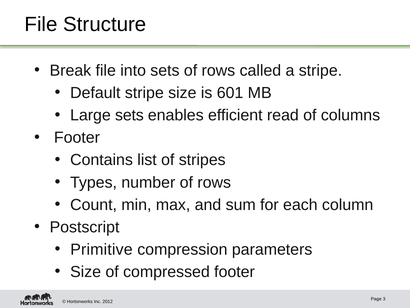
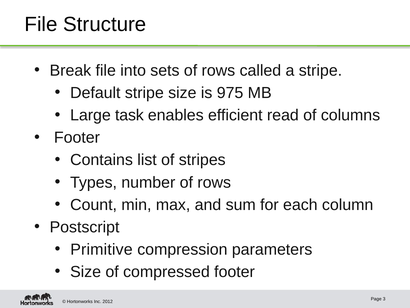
601: 601 -> 975
Large sets: sets -> task
